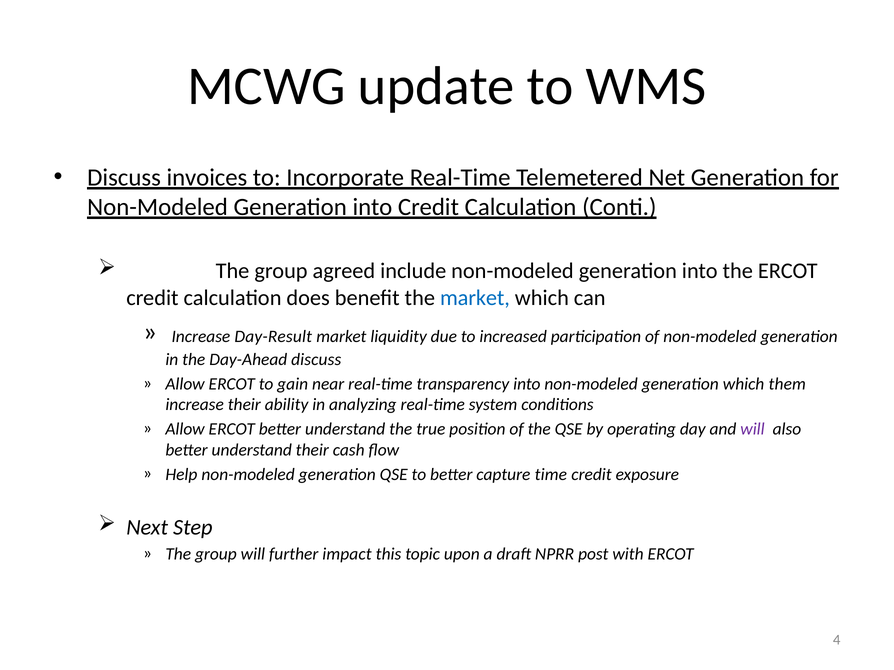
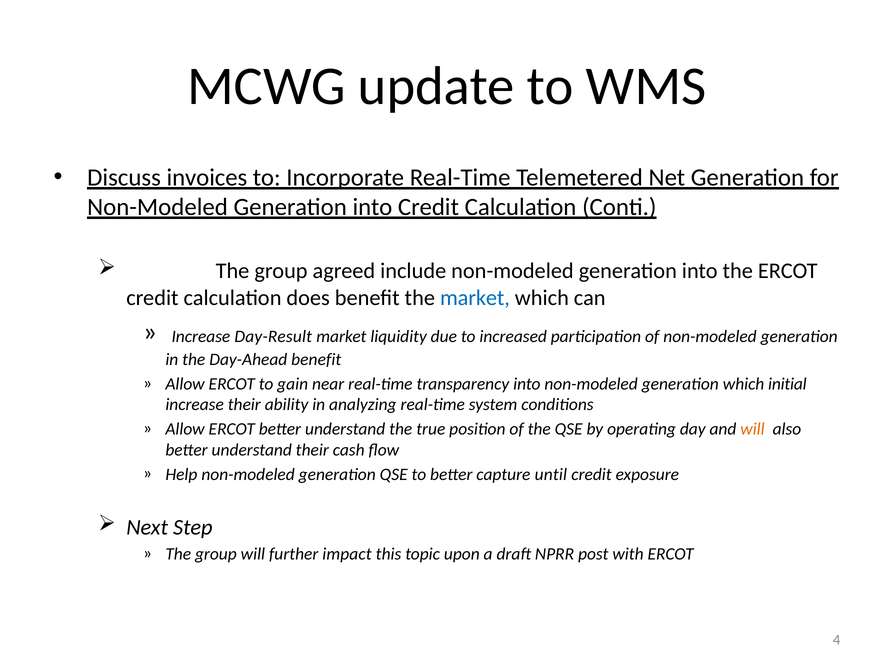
Day-Ahead discuss: discuss -> benefit
them: them -> initial
will at (753, 429) colour: purple -> orange
time: time -> until
